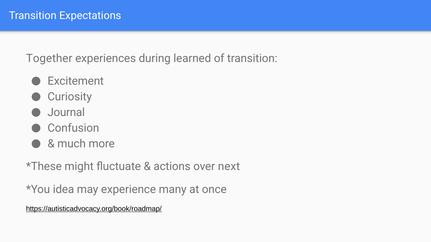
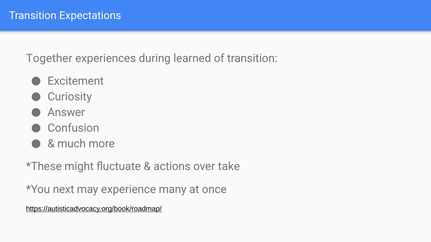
Journal: Journal -> Answer
next: next -> take
idea: idea -> next
